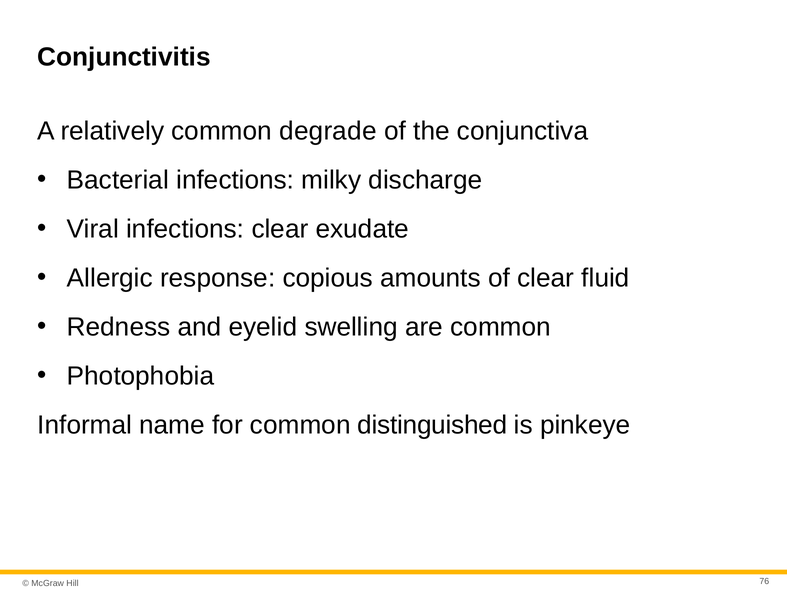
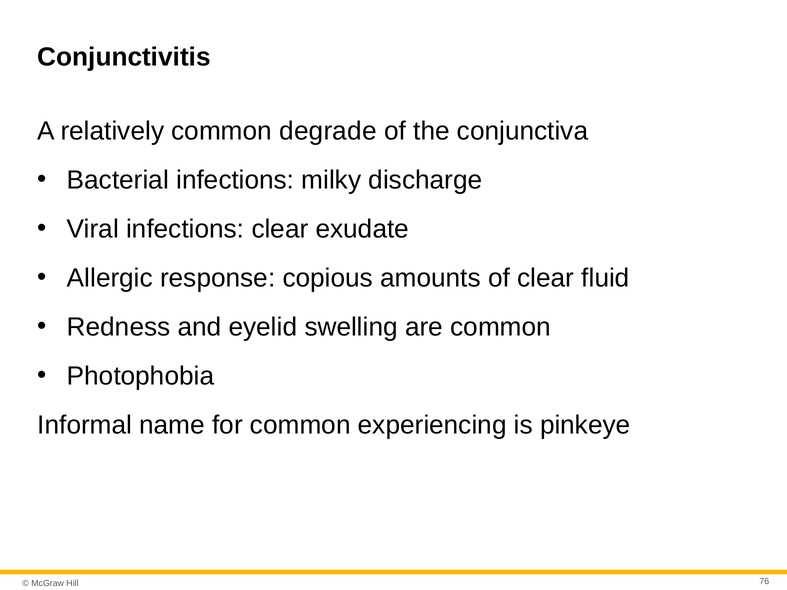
distinguished: distinguished -> experiencing
